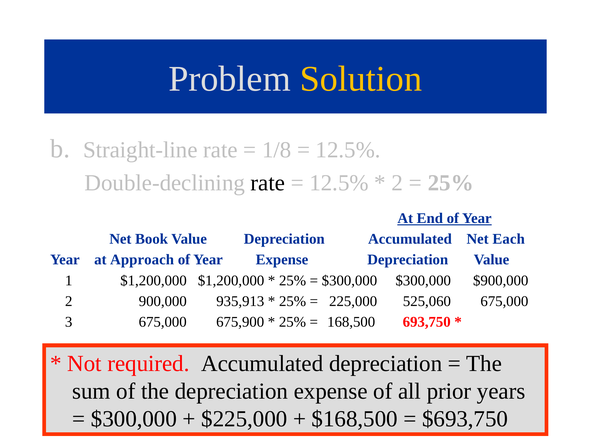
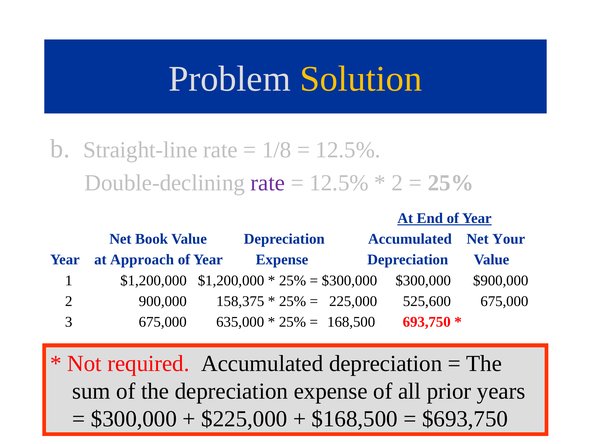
rate at (268, 183) colour: black -> purple
Each: Each -> Your
935,913: 935,913 -> 158,375
525,060: 525,060 -> 525,600
675,900: 675,900 -> 635,000
